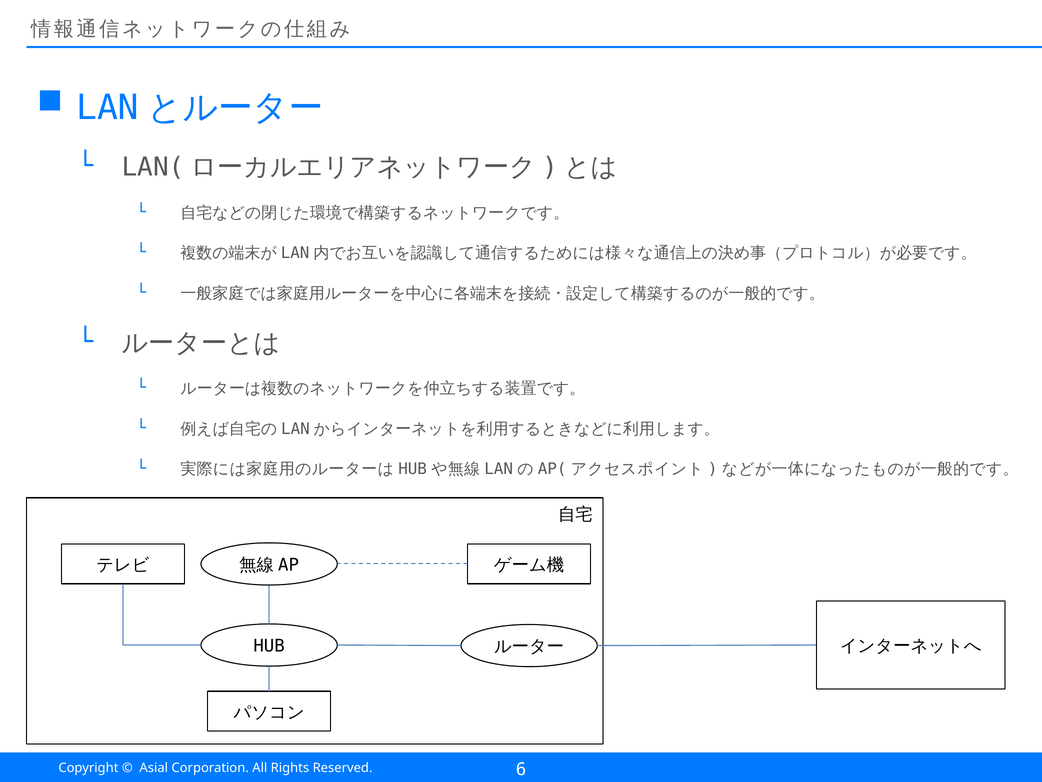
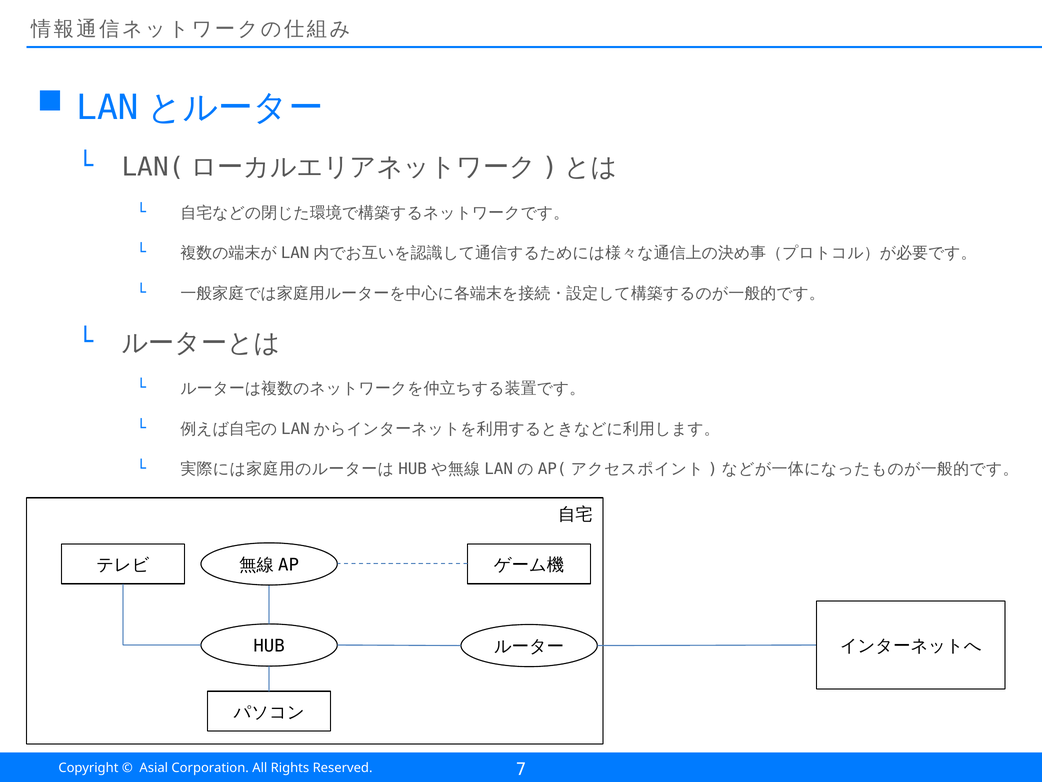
6: 6 -> 7
